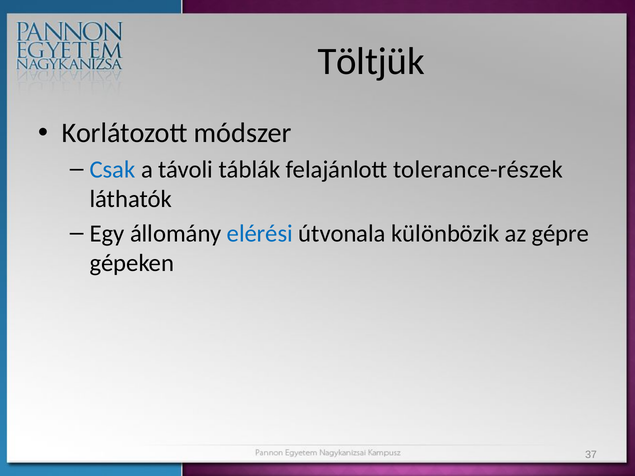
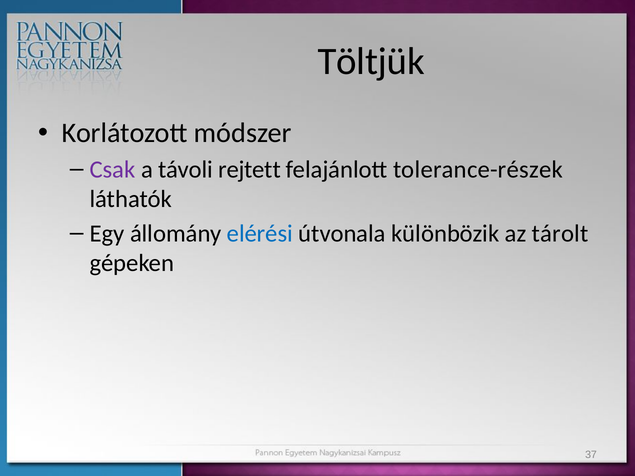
Csak colour: blue -> purple
táblák: táblák -> rejtett
gépre: gépre -> tárolt
